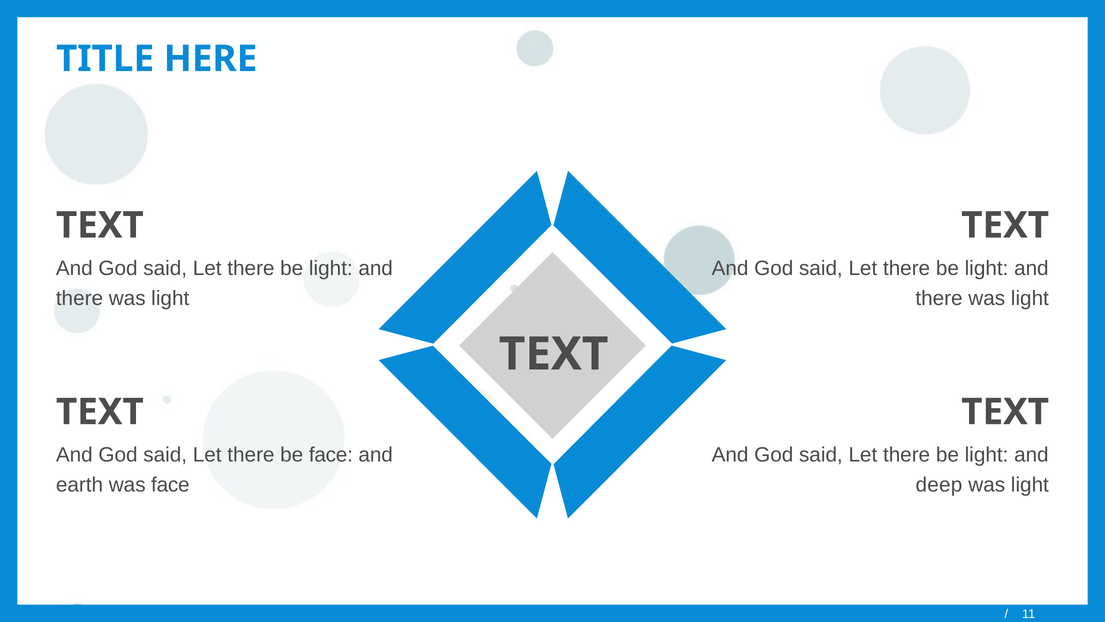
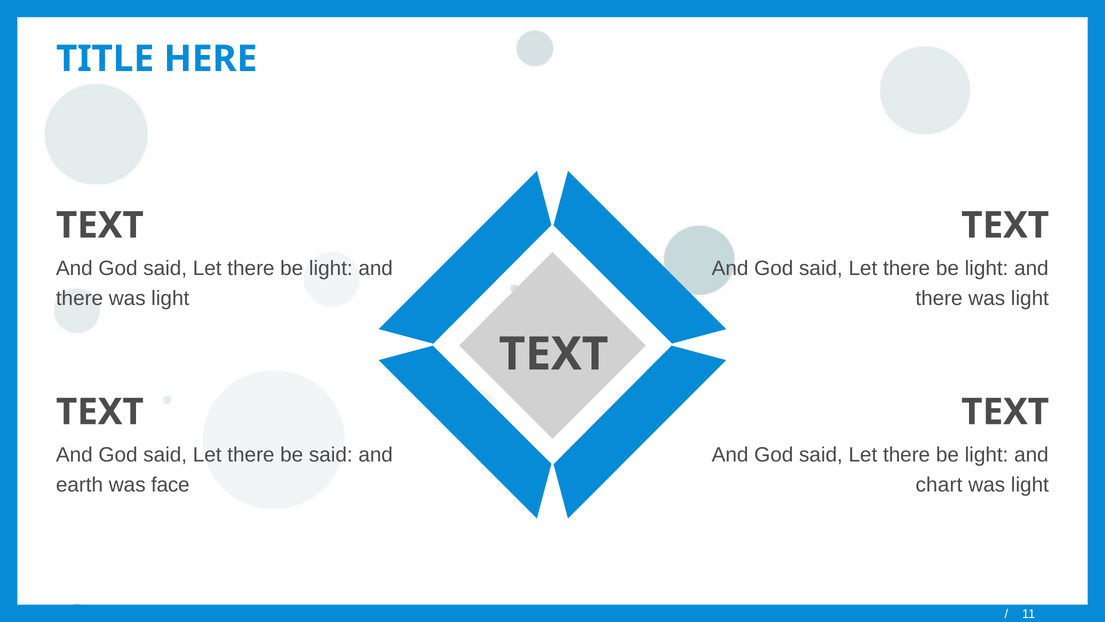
be face: face -> said
deep: deep -> chart
